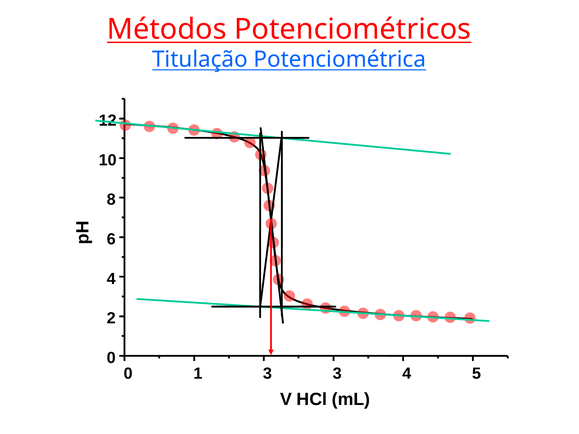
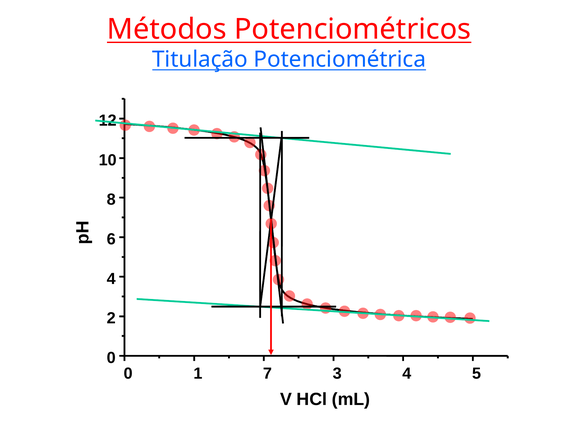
1 3: 3 -> 7
